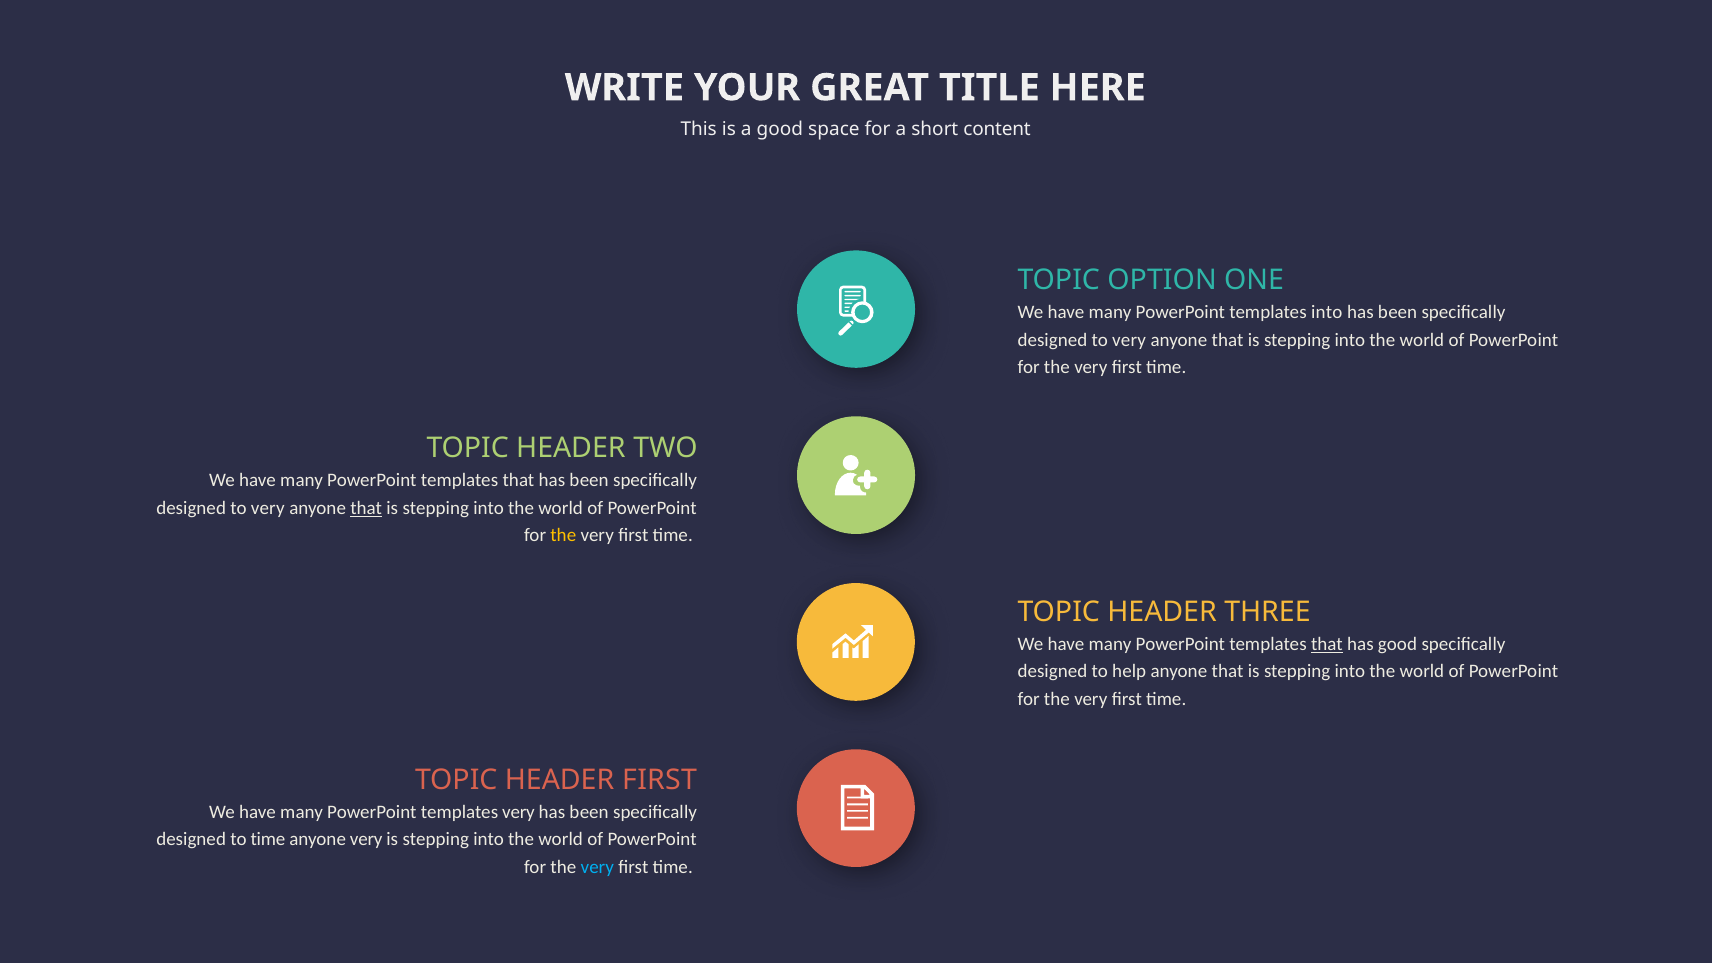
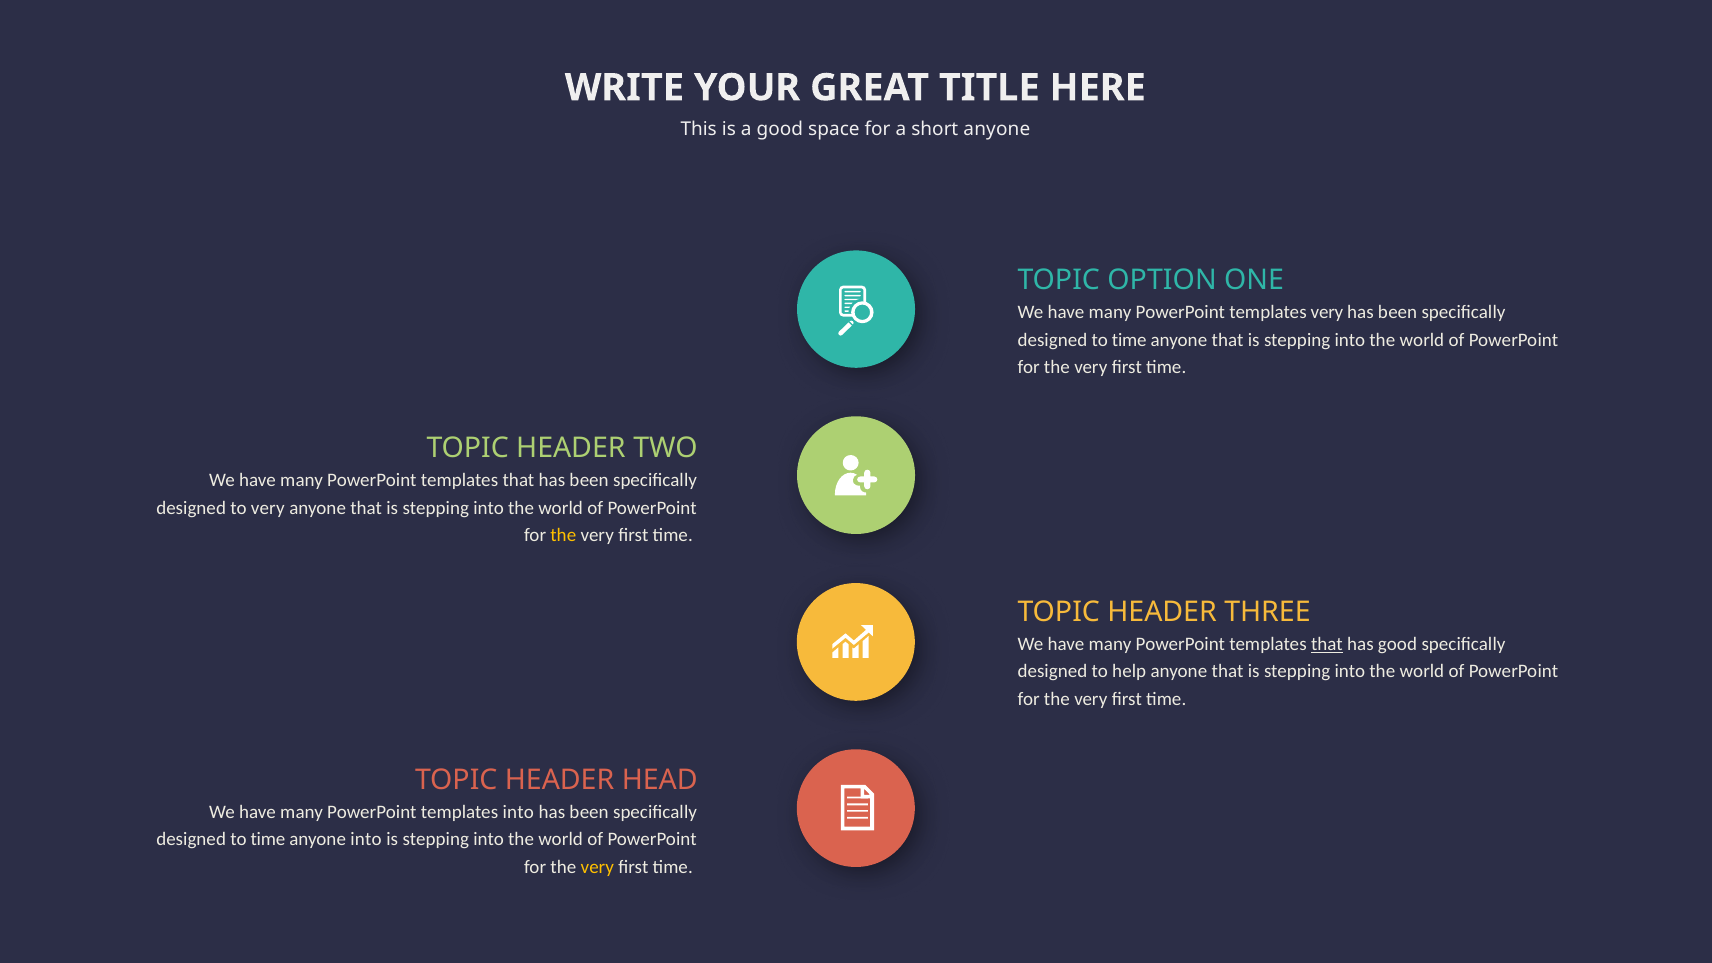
short content: content -> anyone
templates into: into -> very
very at (1129, 340): very -> time
that at (366, 508) underline: present -> none
HEADER FIRST: FIRST -> HEAD
templates very: very -> into
anyone very: very -> into
very at (597, 867) colour: light blue -> yellow
